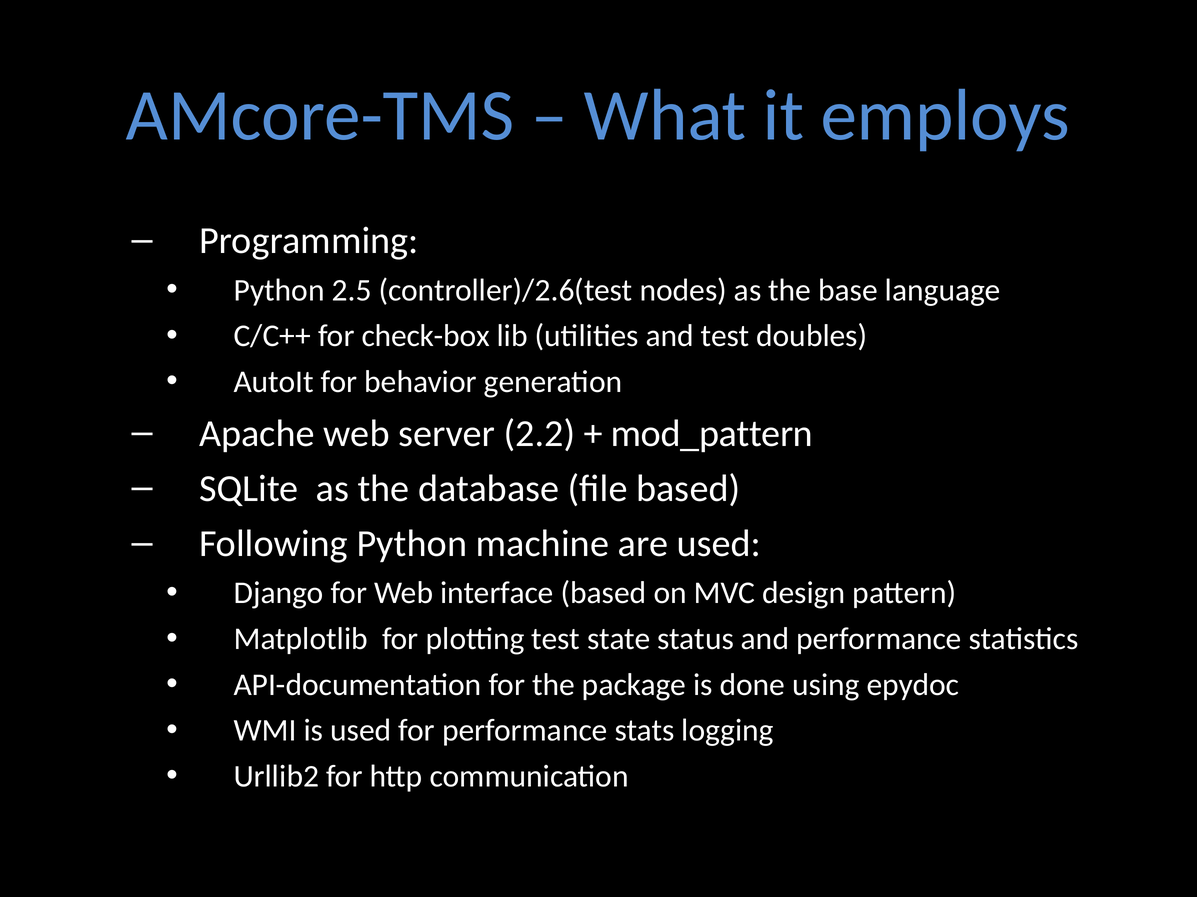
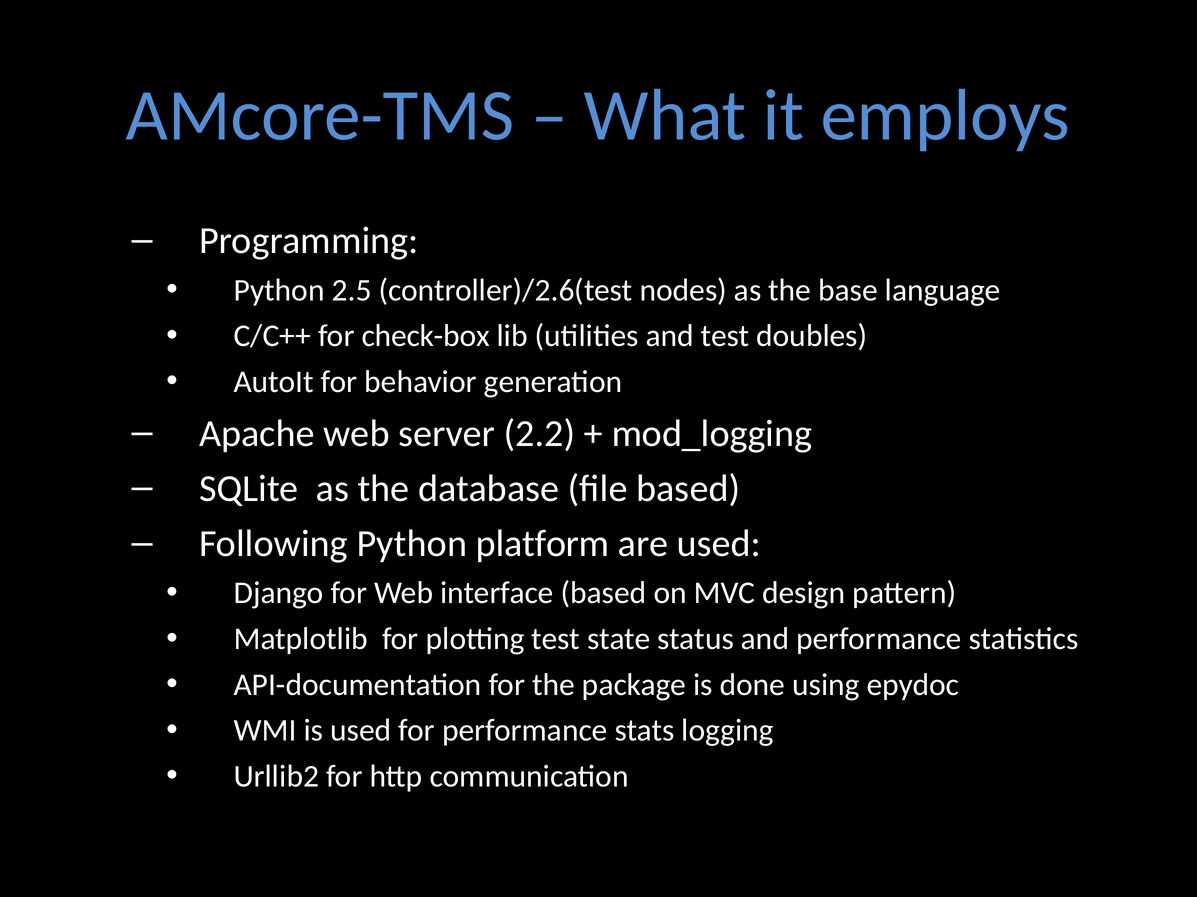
mod_pattern: mod_pattern -> mod_logging
machine: machine -> platform
